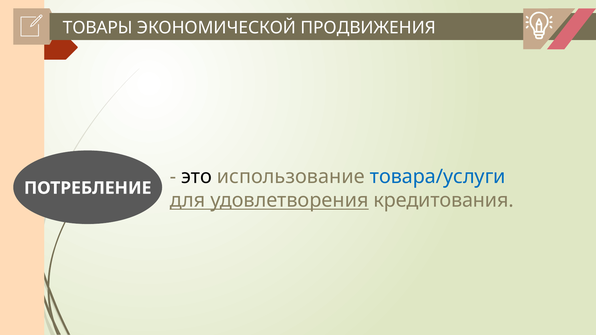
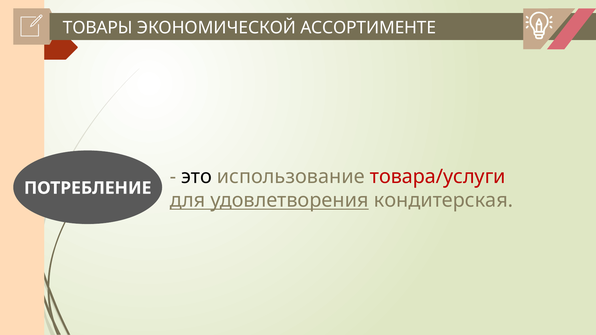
ПРОДВИЖЕНИЯ: ПРОДВИЖЕНИЯ -> АССОРТИМЕНТЕ
товара/услуги colour: blue -> red
кредитования: кредитования -> кондитерская
